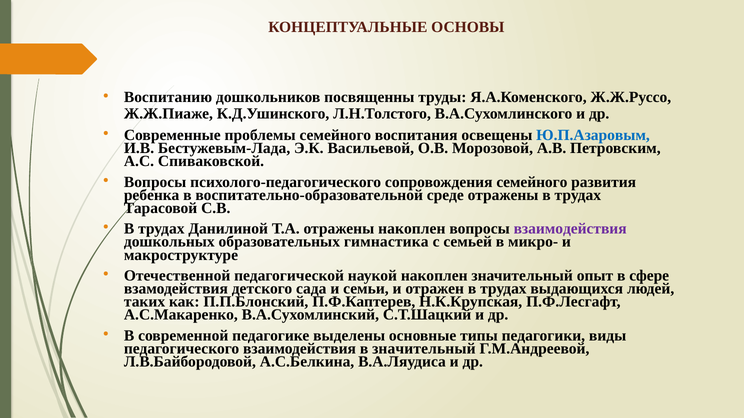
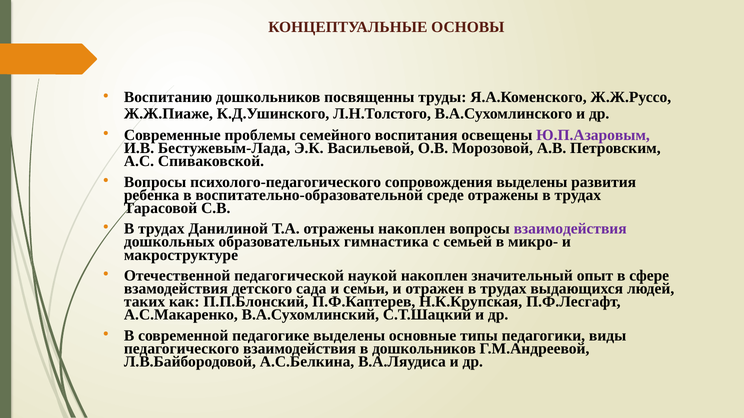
Ю.П.Азаровым colour: blue -> purple
сопровождения семейного: семейного -> выделены
в значительный: значительный -> дошкольников
